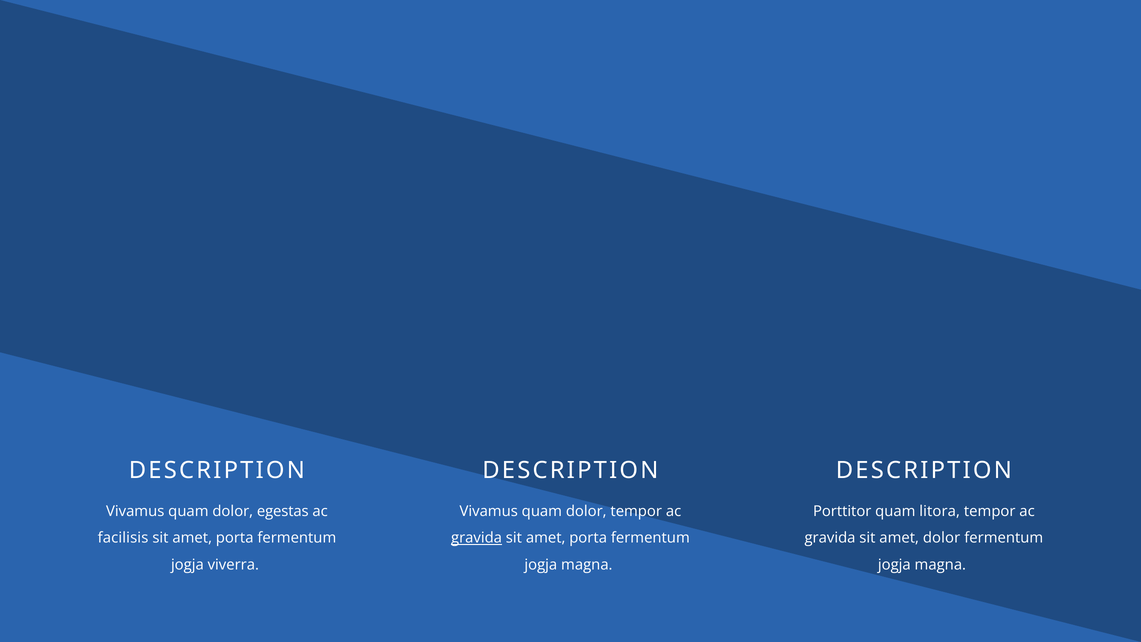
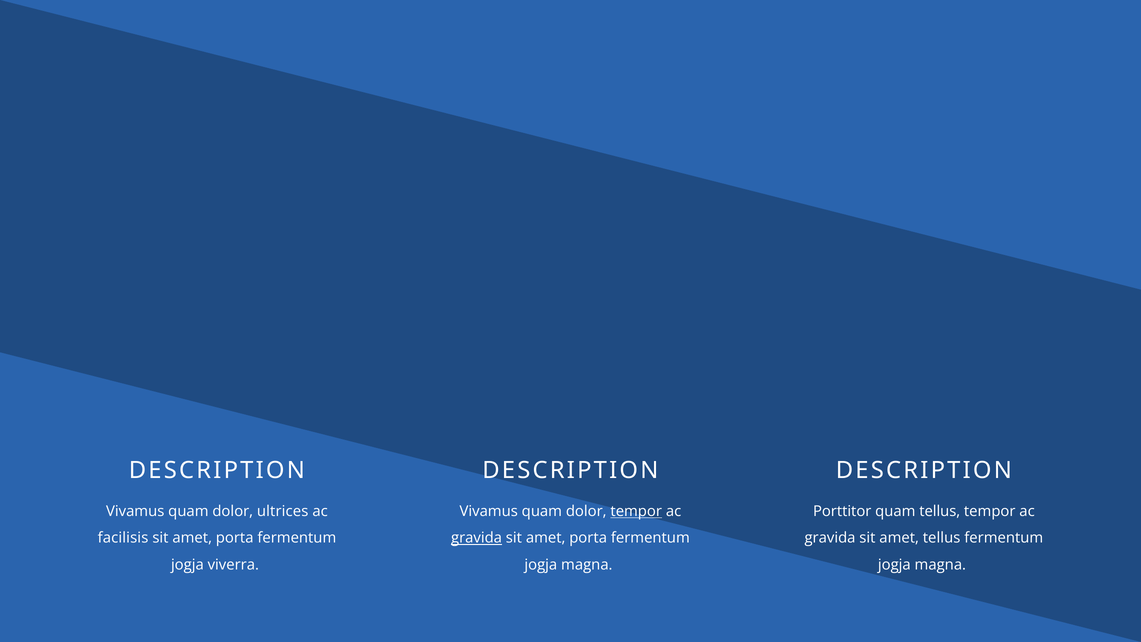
egestas: egestas -> ultrices
tempor at (636, 511) underline: none -> present
quam litora: litora -> tellus
amet dolor: dolor -> tellus
